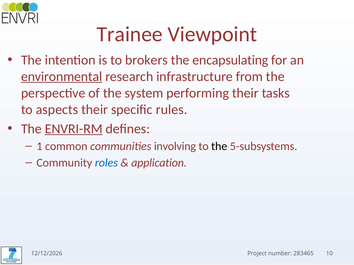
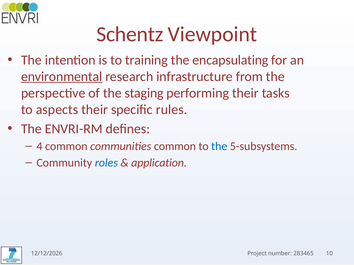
Trainee: Trainee -> Schentz
brokers: brokers -> training
system: system -> staging
ENVRI-RM underline: present -> none
1: 1 -> 4
communities involving: involving -> common
the at (219, 147) colour: black -> blue
